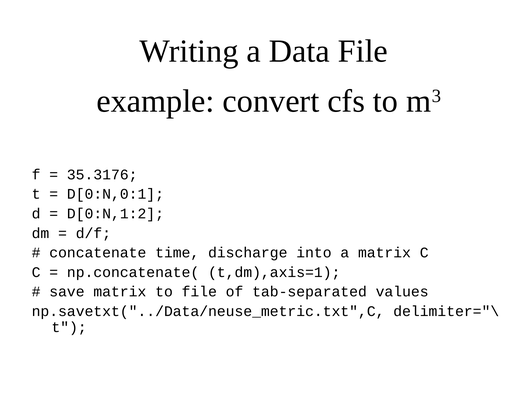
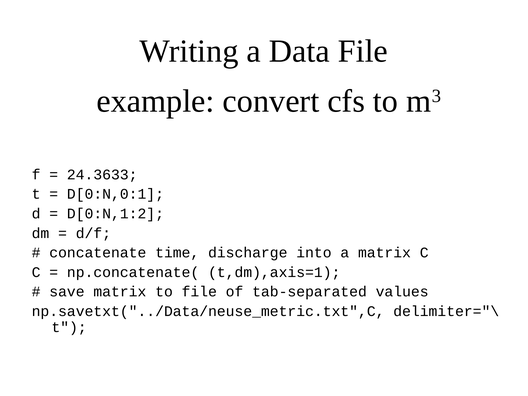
35.3176: 35.3176 -> 24.3633
